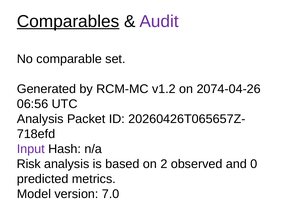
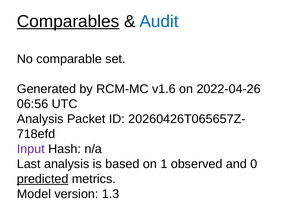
Audit colour: purple -> blue
v1.2: v1.2 -> v1.6
2074-04-26: 2074-04-26 -> 2022-04-26
Risk: Risk -> Last
2: 2 -> 1
predicted underline: none -> present
7.0: 7.0 -> 1.3
